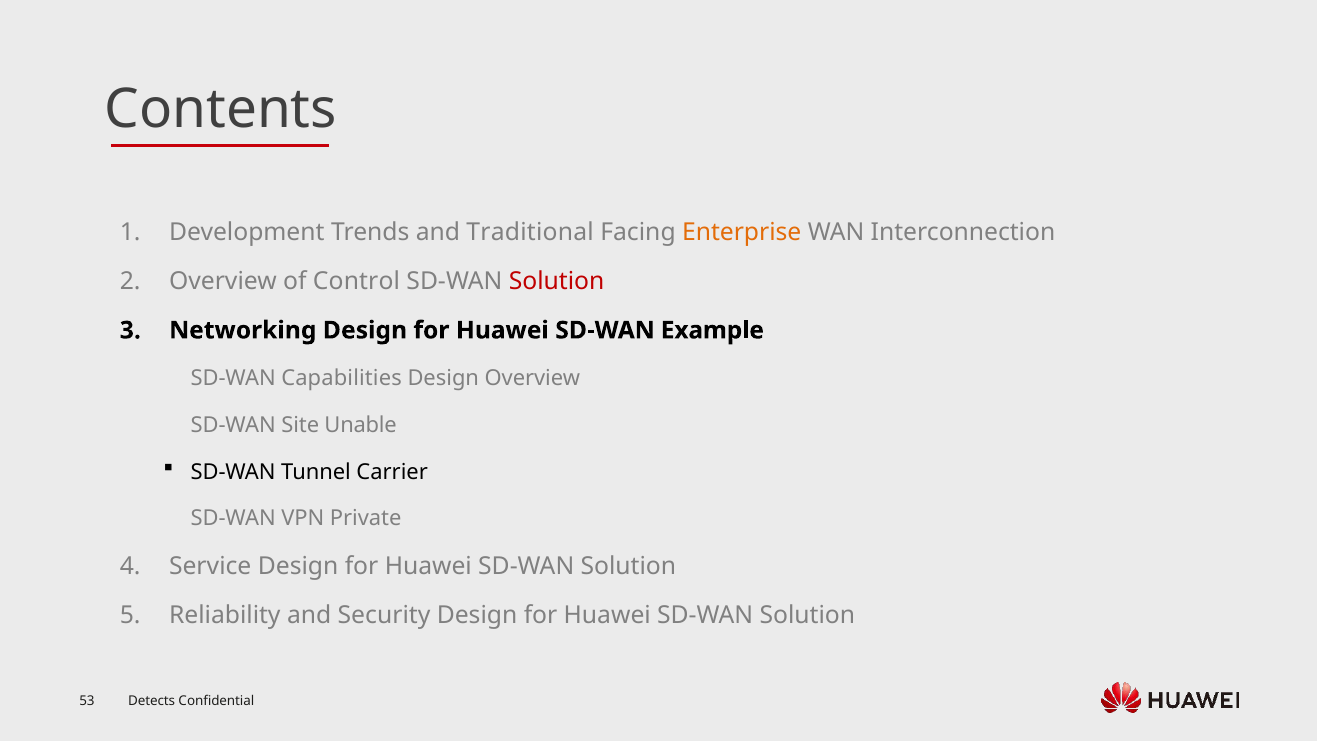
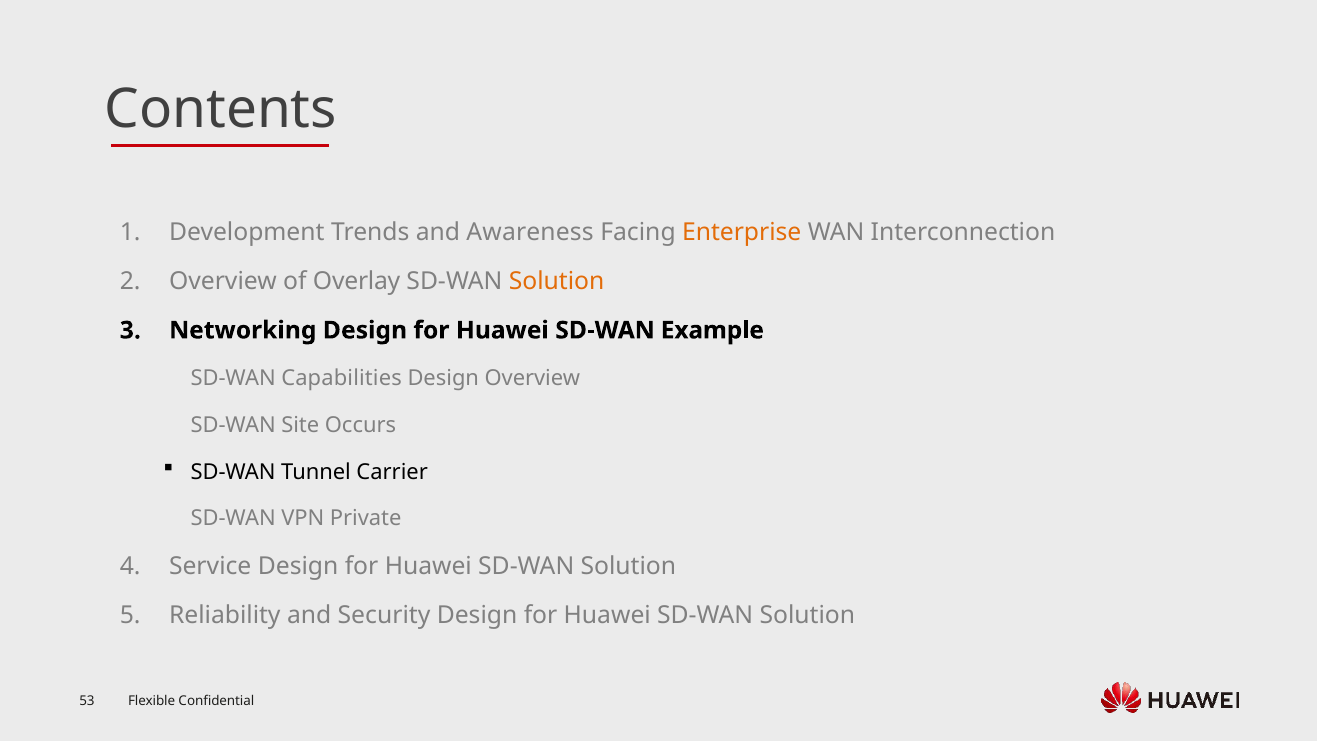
Traditional: Traditional -> Awareness
Control: Control -> Overlay
Solution at (557, 281) colour: red -> orange
Unable: Unable -> Occurs
Detects: Detects -> Flexible
